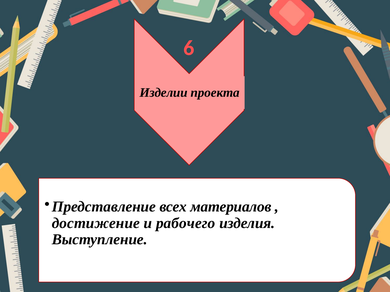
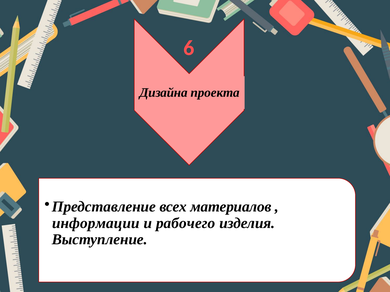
Изделии: Изделии -> Дизайна
достижение: достижение -> информации
